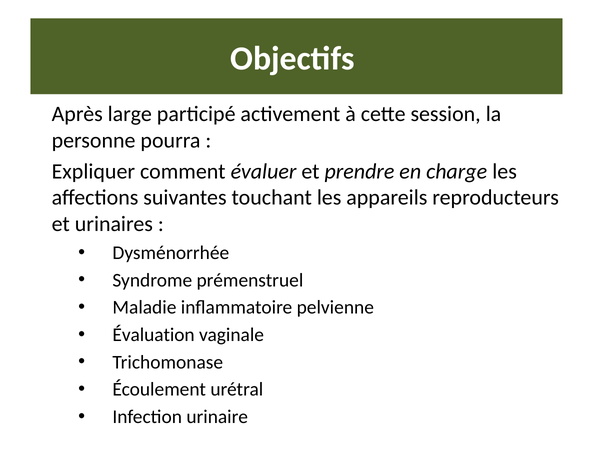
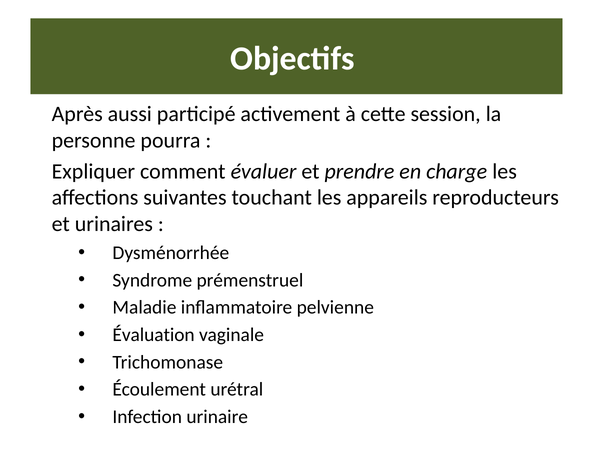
large: large -> aussi
